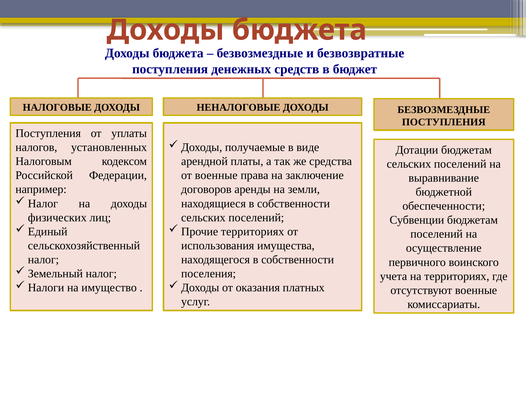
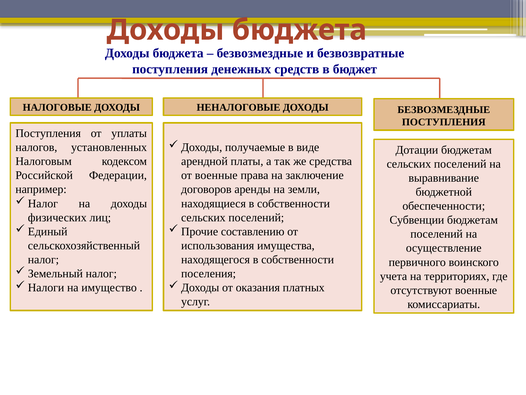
территориях at (253, 231): территориях -> составлению
